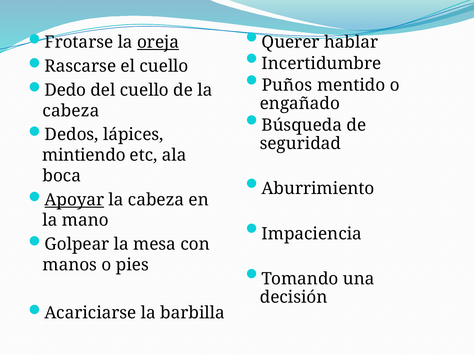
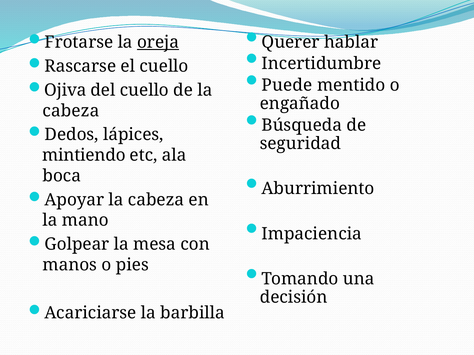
Puños: Puños -> Puede
Dedo: Dedo -> Ojiva
Apoyar underline: present -> none
